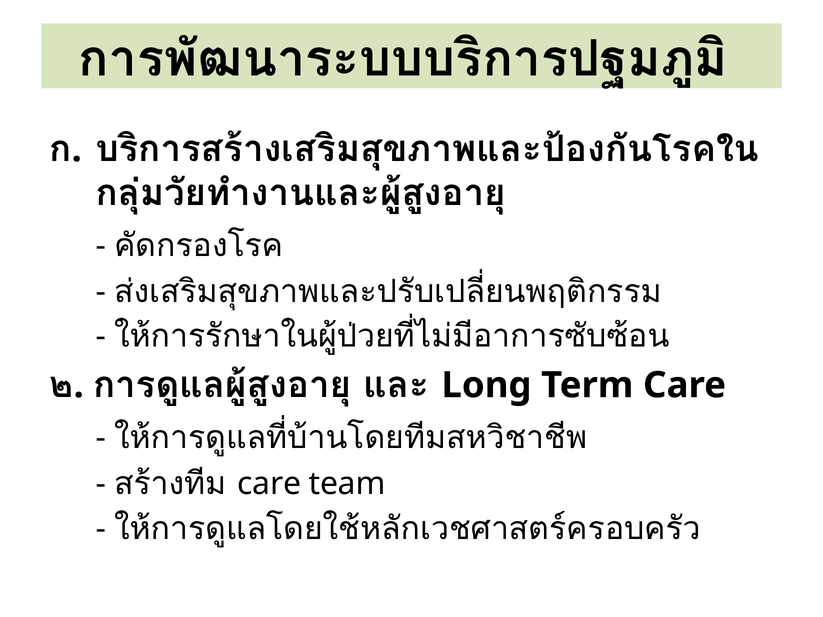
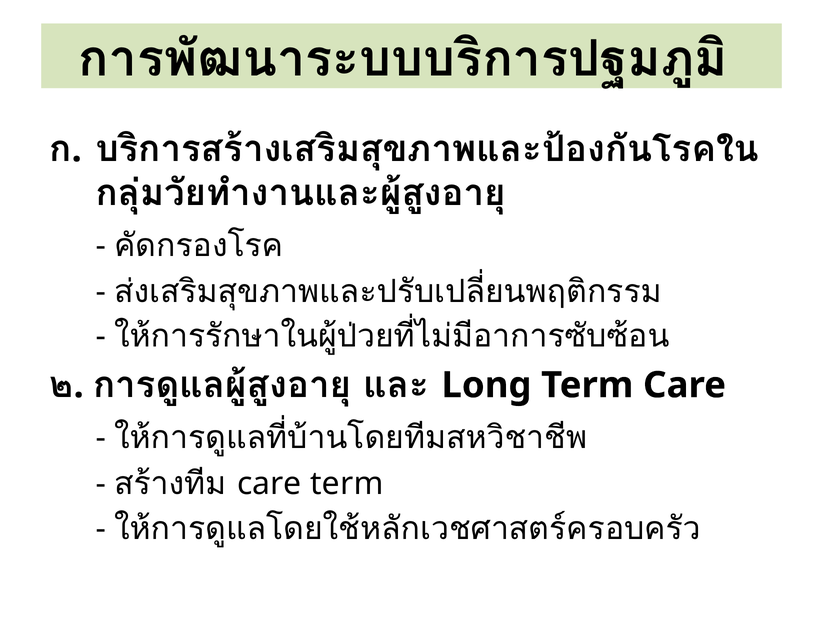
care team: team -> term
